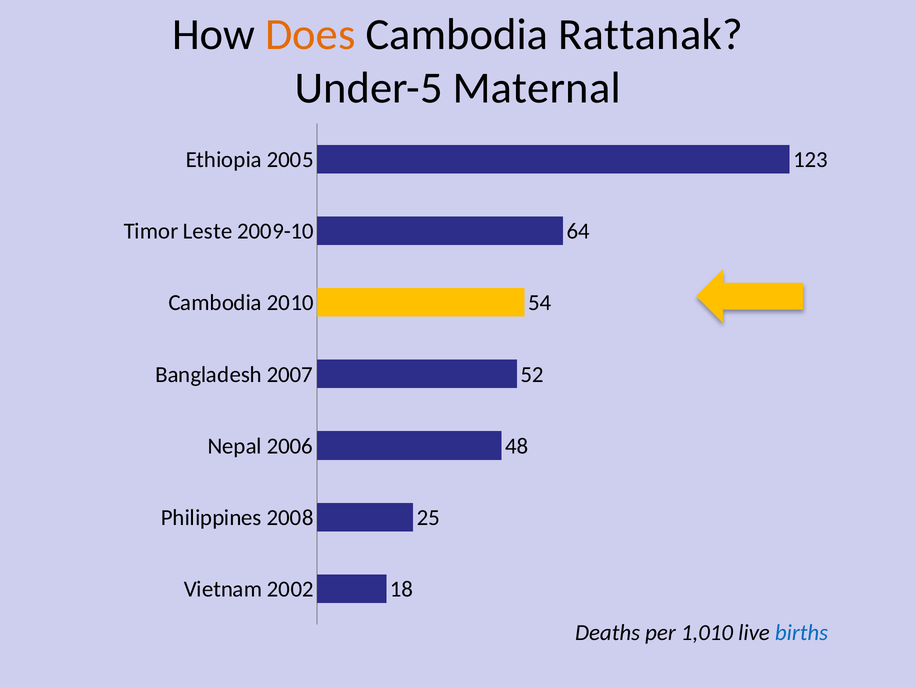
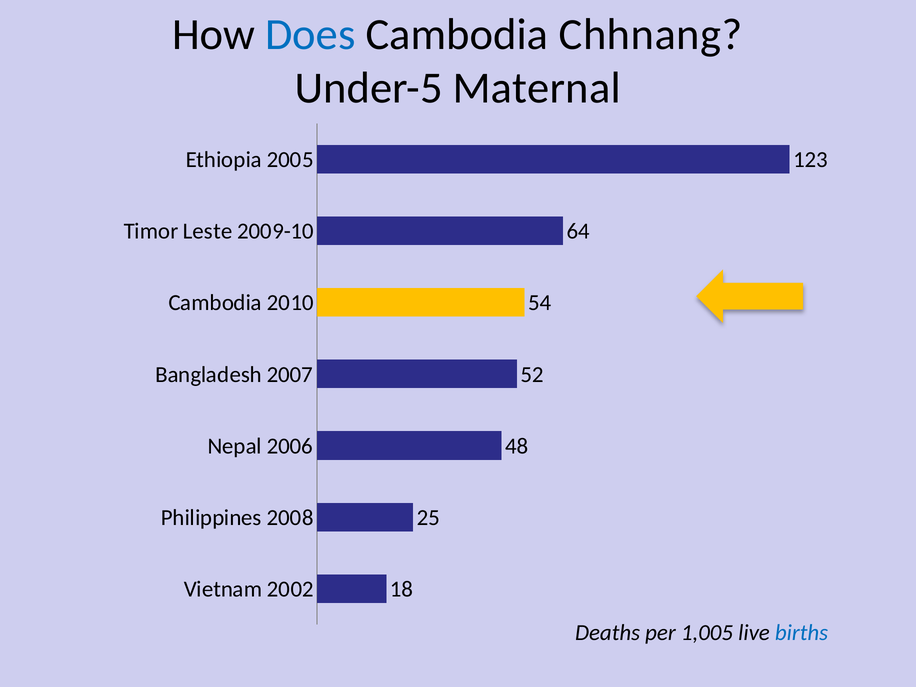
Does colour: orange -> blue
Rattanak: Rattanak -> Chhnang
1,010: 1,010 -> 1,005
